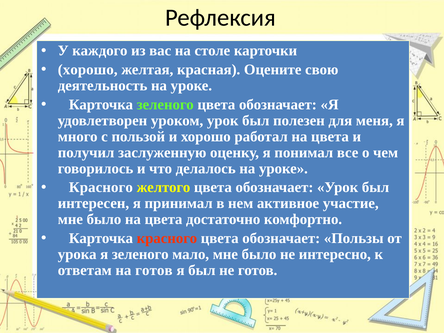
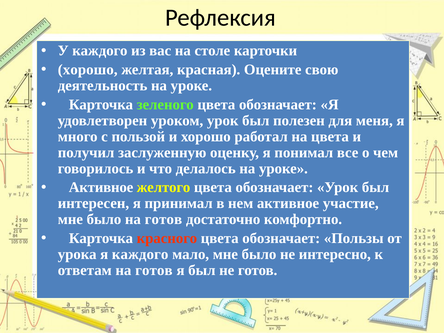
Красного at (101, 187): Красного -> Активное
было на цвета: цвета -> готов
я зеленого: зеленого -> каждого
